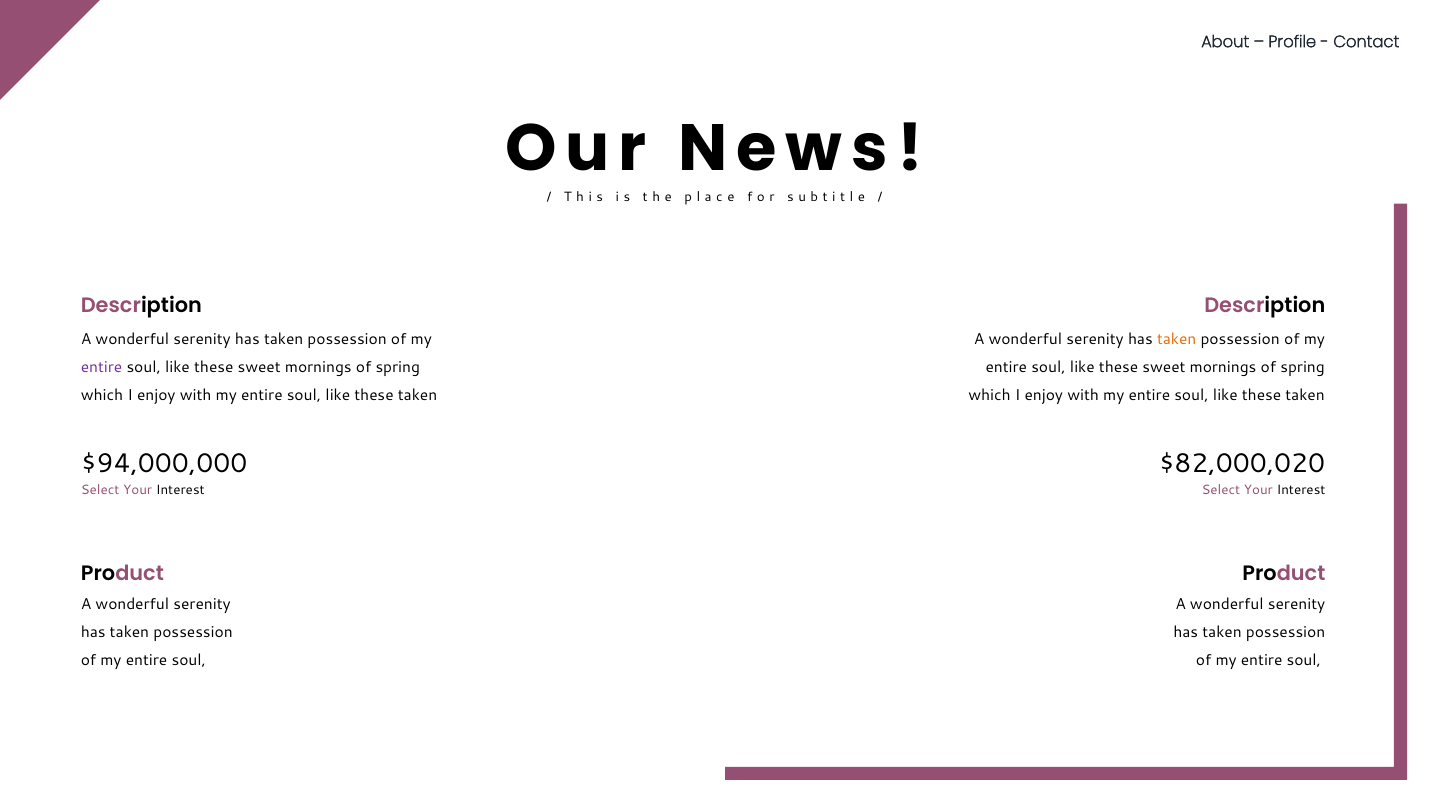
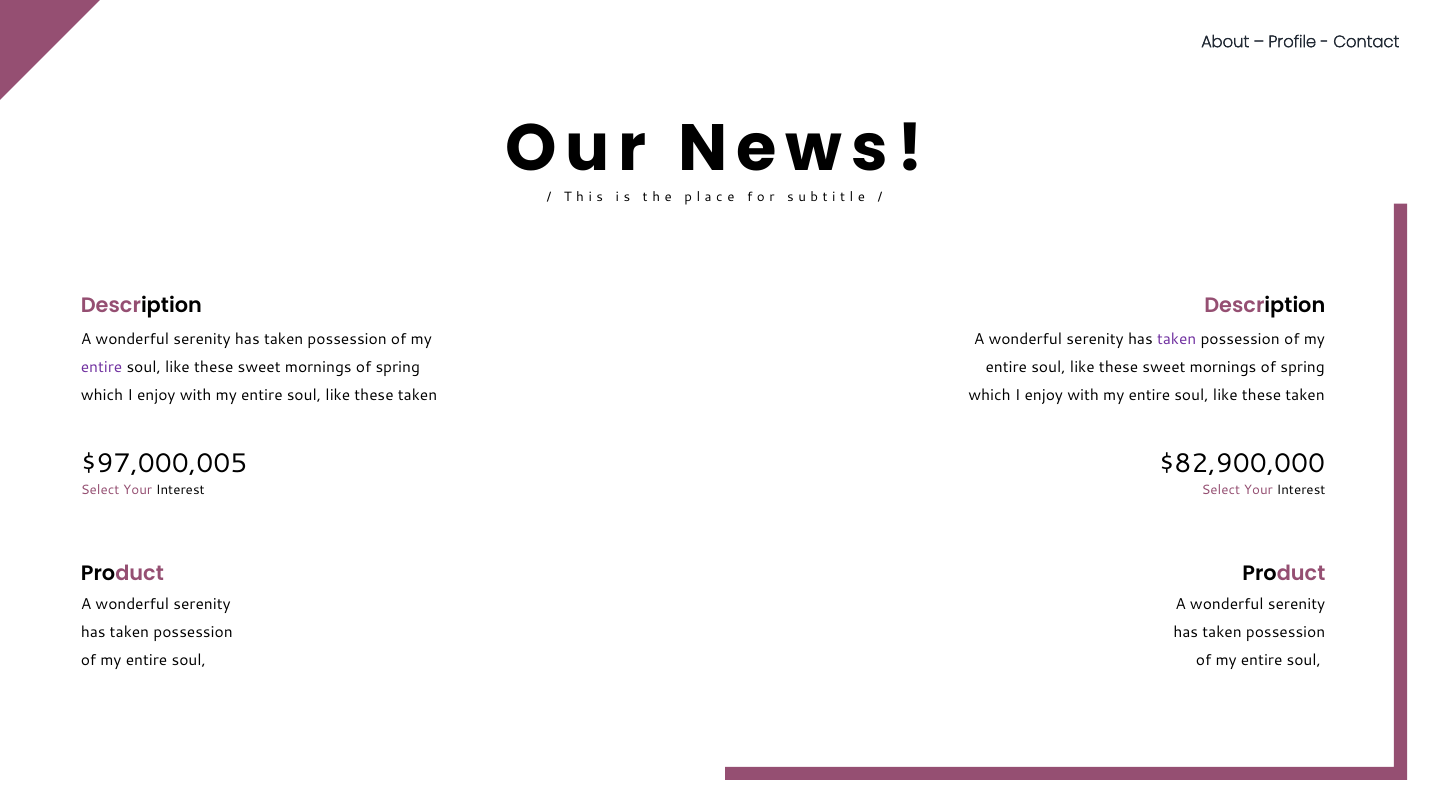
taken at (1177, 339) colour: orange -> purple
$94,000,000: $94,000,000 -> $97,000,005
$82,000,020: $82,000,020 -> $82,900,000
